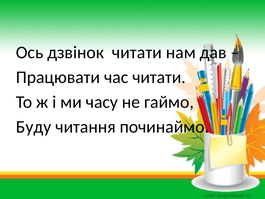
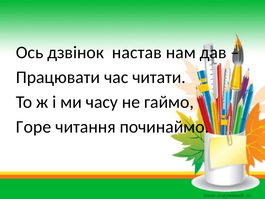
дзвінок читати: читати -> настав
Буду: Буду -> Горе
